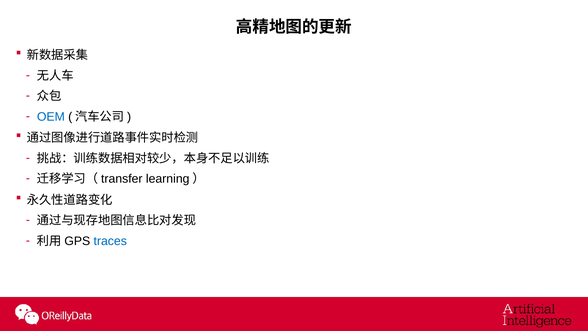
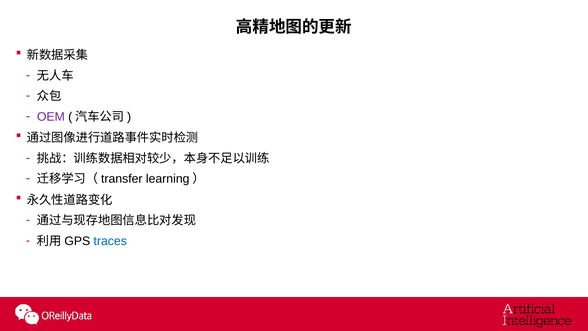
OEM colour: blue -> purple
